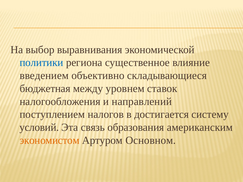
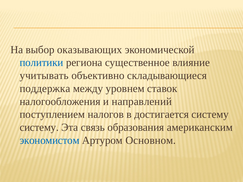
выравнивания: выравнивания -> оказывающих
введением: введением -> учитывать
бюджетная: бюджетная -> поддержка
условий at (39, 128): условий -> систему
экономистом colour: orange -> blue
